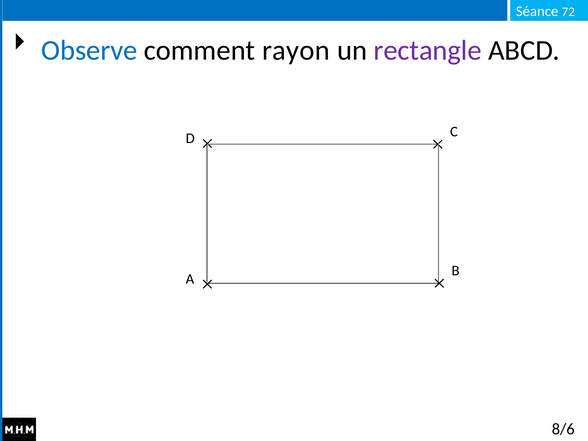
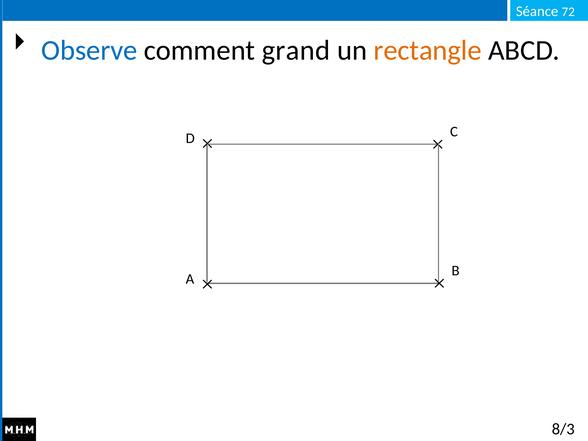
rayon: rayon -> grand
rectangle colour: purple -> orange
8/6: 8/6 -> 8/3
